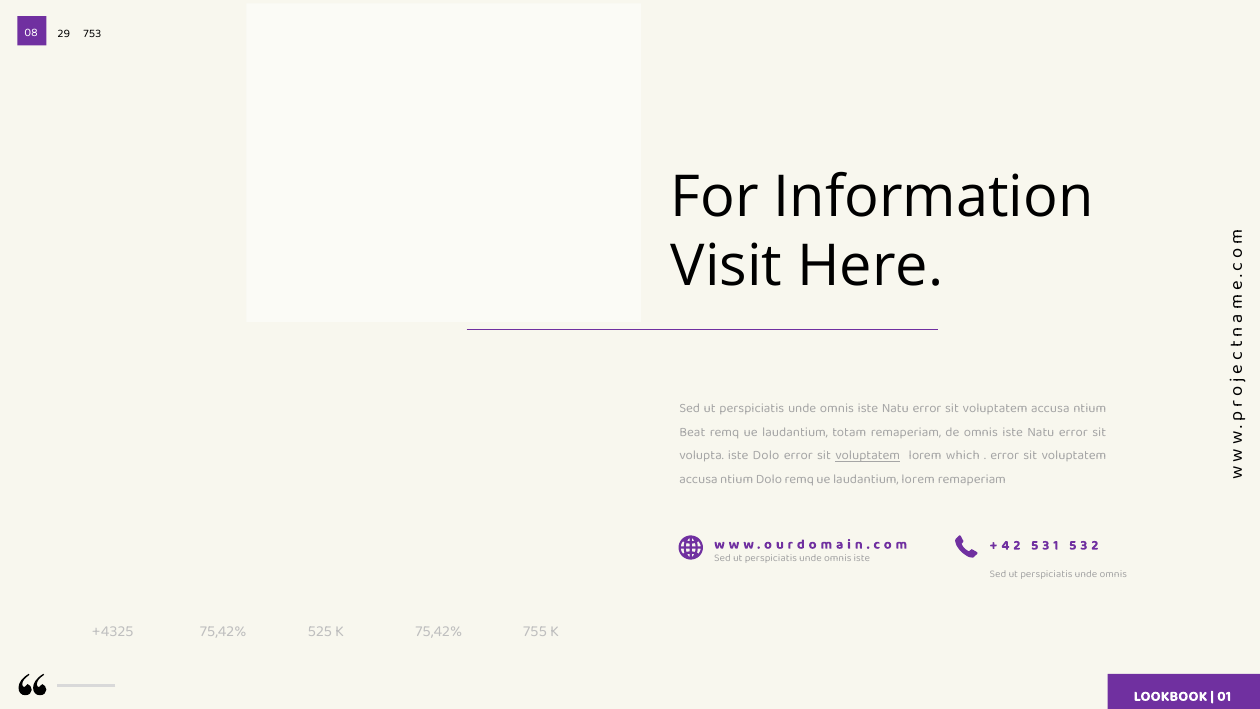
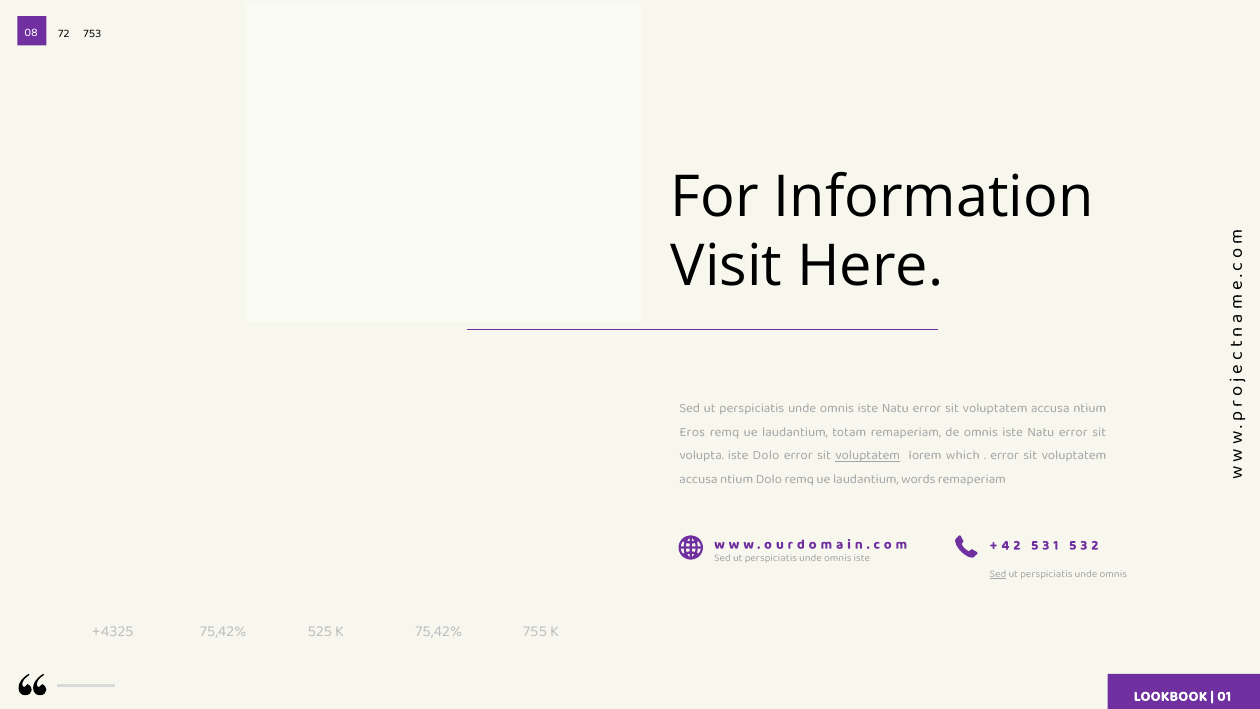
29: 29 -> 72
Beat: Beat -> Eros
laudantium lorem: lorem -> words
Sed at (998, 574) underline: none -> present
